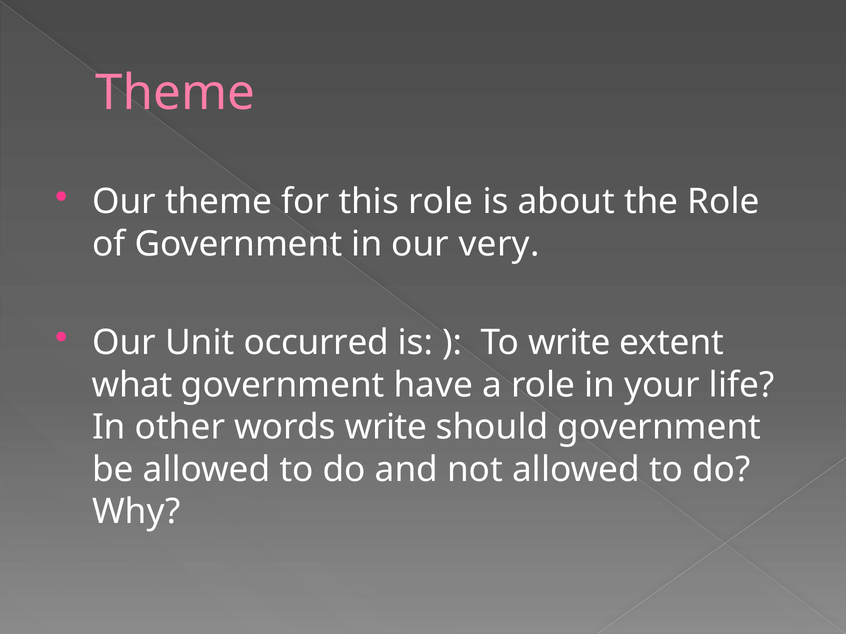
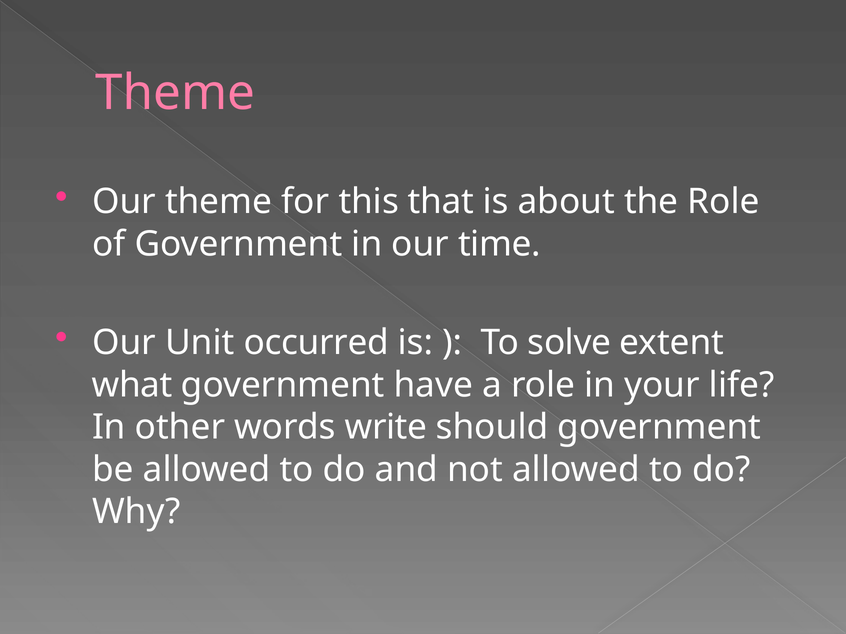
this role: role -> that
very: very -> time
To write: write -> solve
